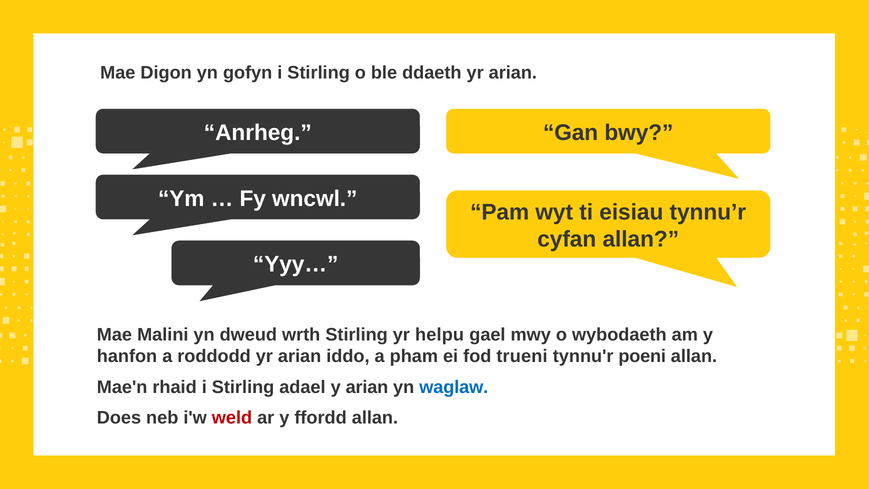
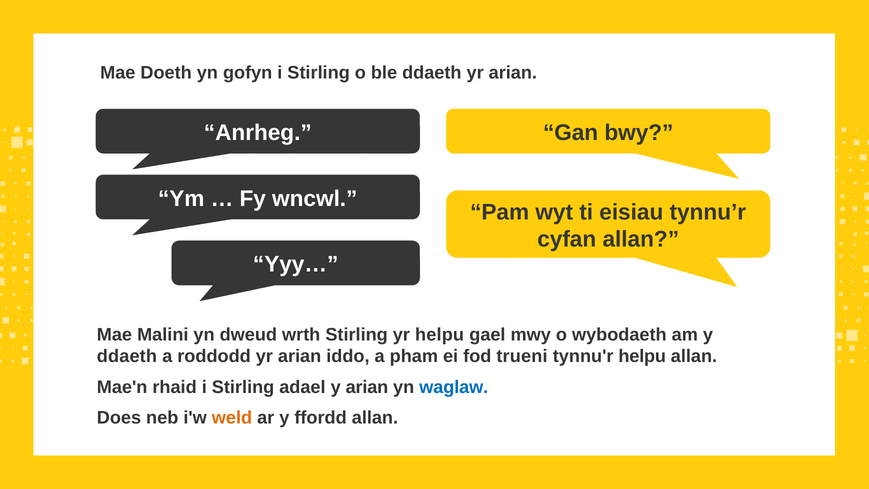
Digon: Digon -> Doeth
hanfon at (127, 356): hanfon -> ddaeth
tynnu'r poeni: poeni -> helpu
weld colour: red -> orange
